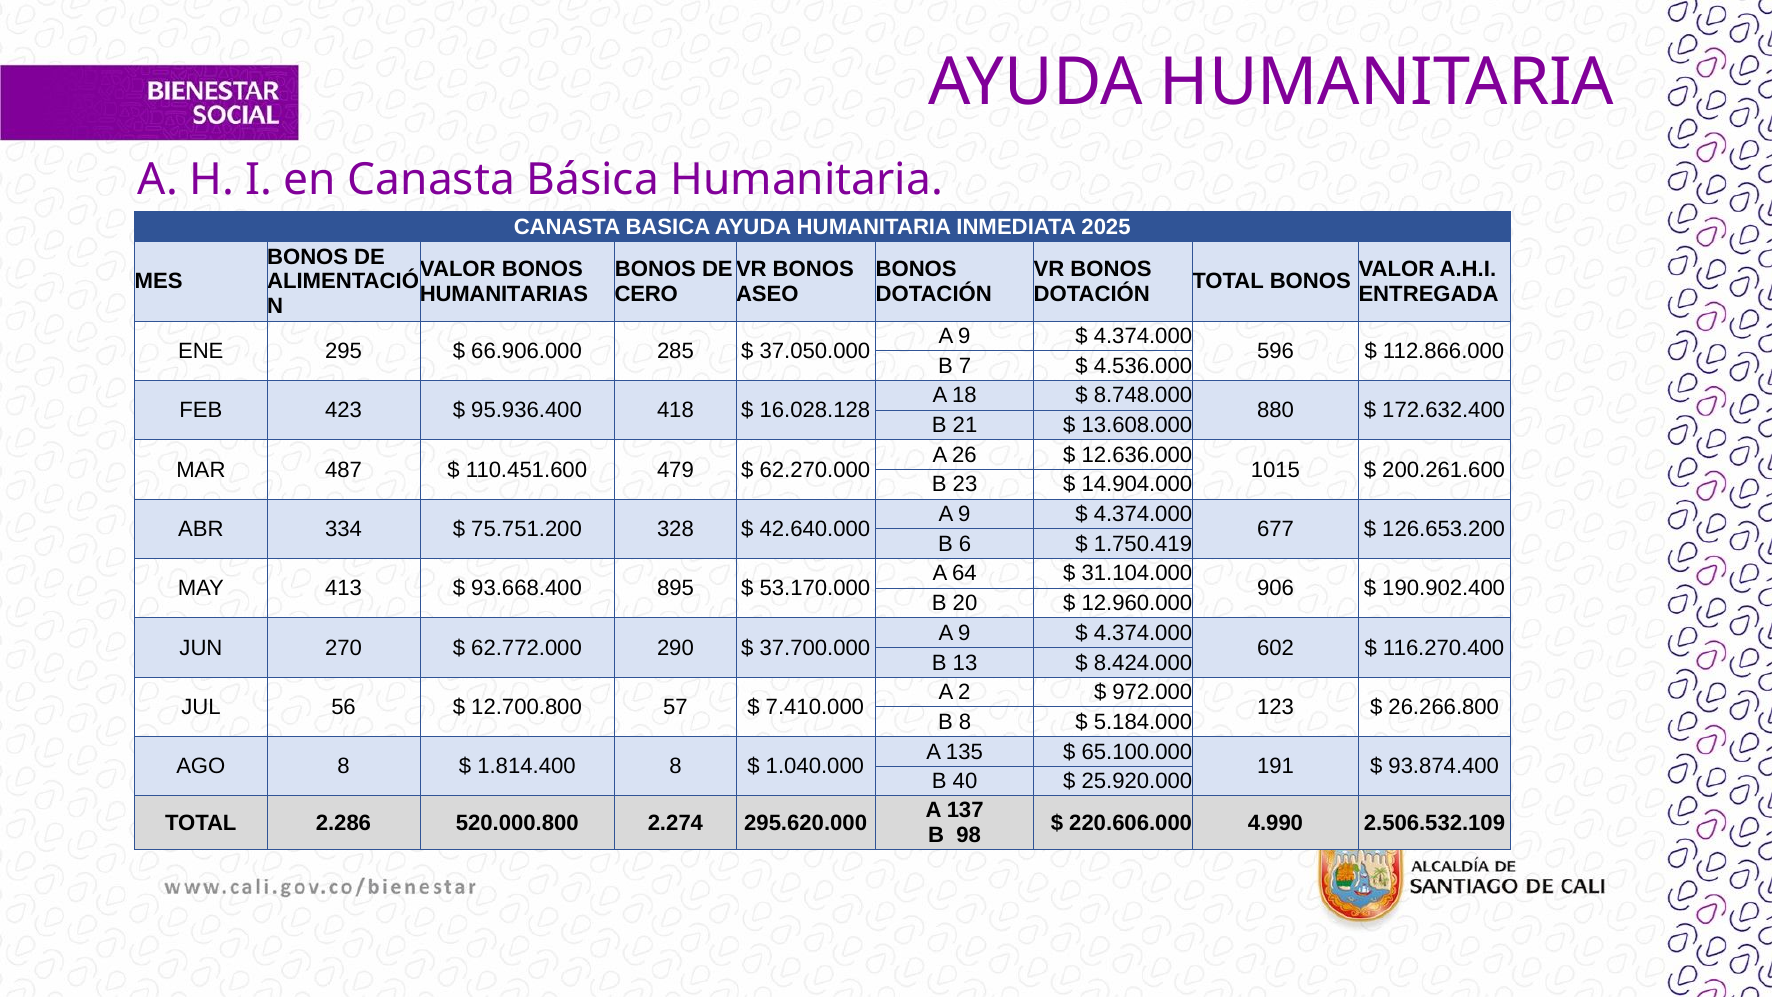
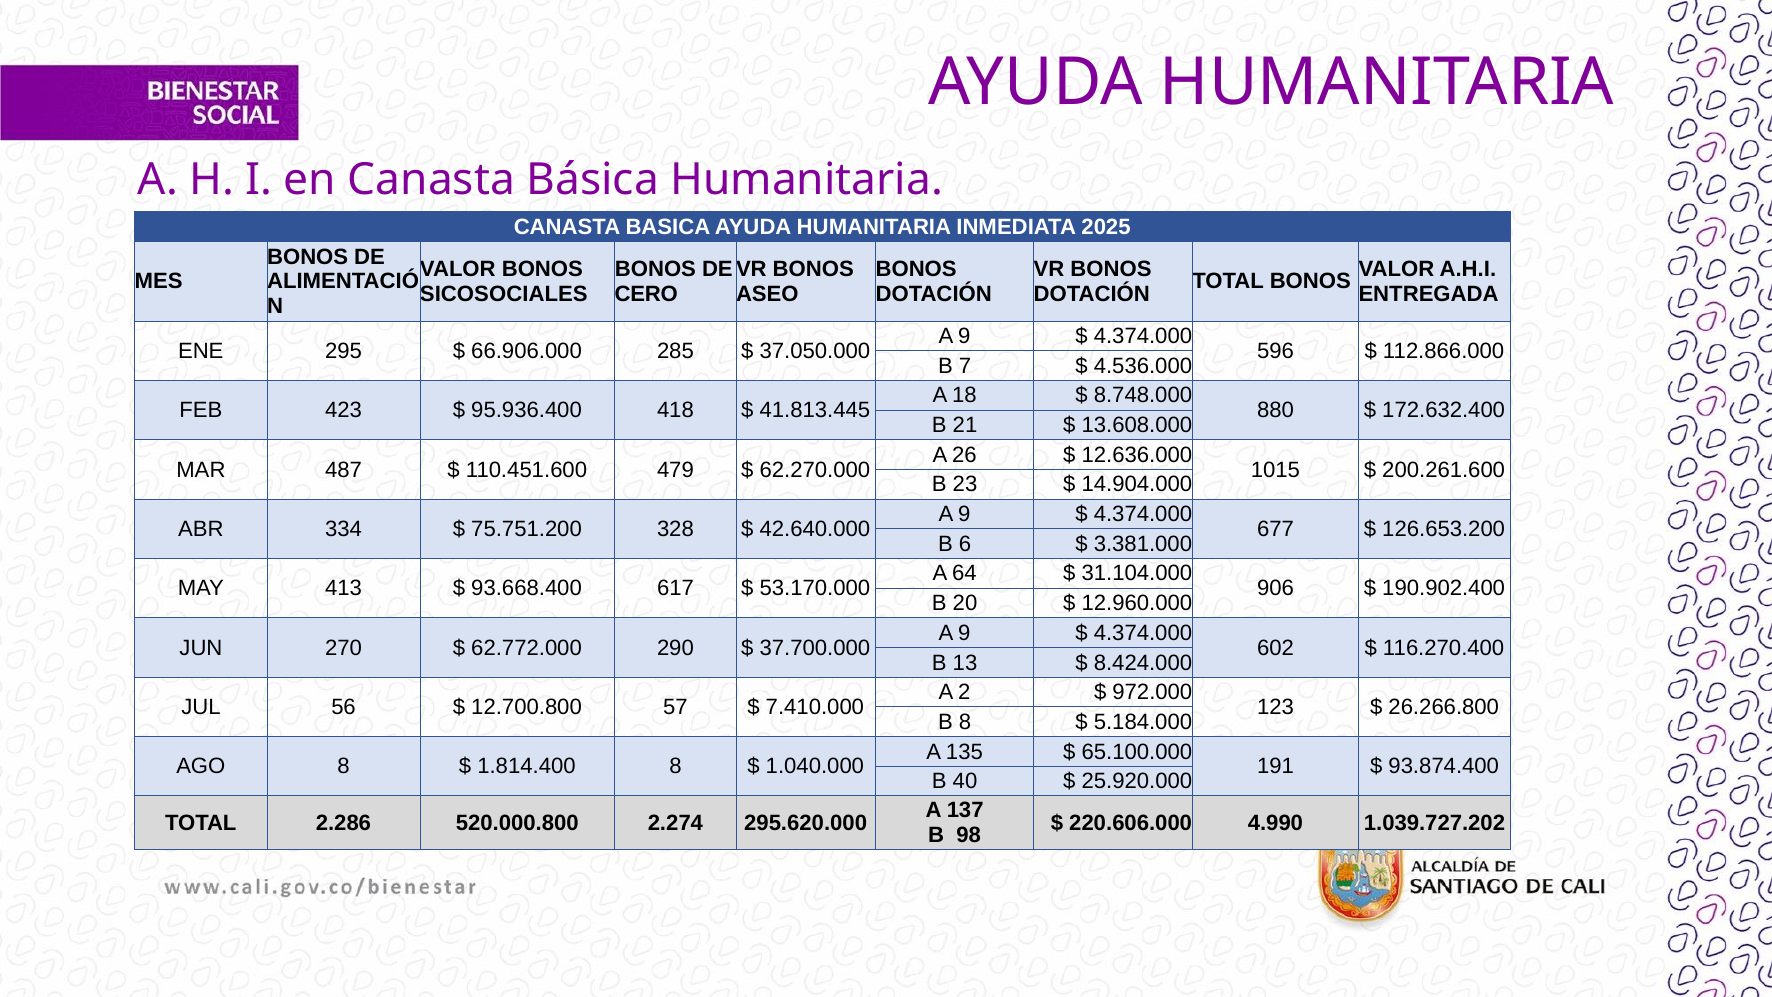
HUMANITARIAS: HUMANITARIAS -> SICOSOCIALES
16.028.128: 16.028.128 -> 41.813.445
1.750.419: 1.750.419 -> 3.381.000
895: 895 -> 617
2.506.532.109: 2.506.532.109 -> 1.039.727.202
